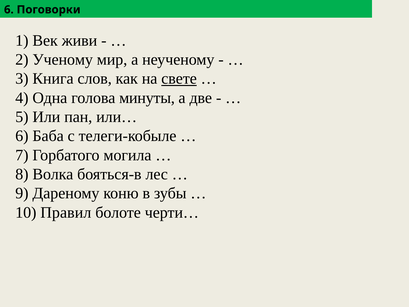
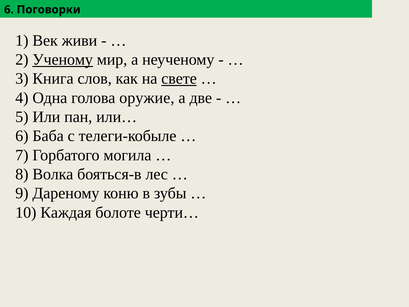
Ученому underline: none -> present
минуты: минуты -> оружие
Правил: Правил -> Каждая
